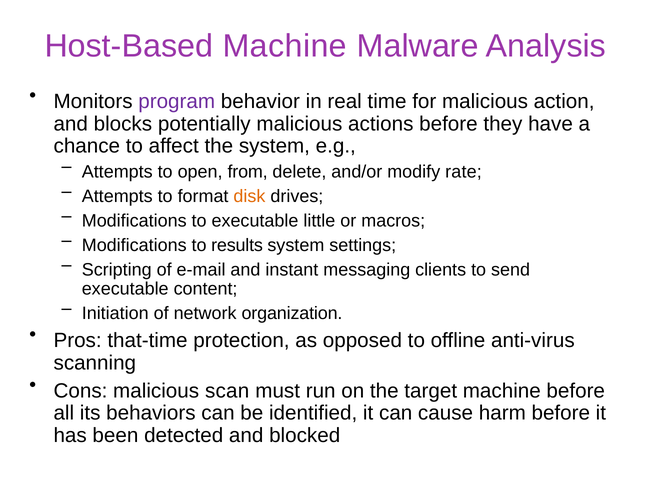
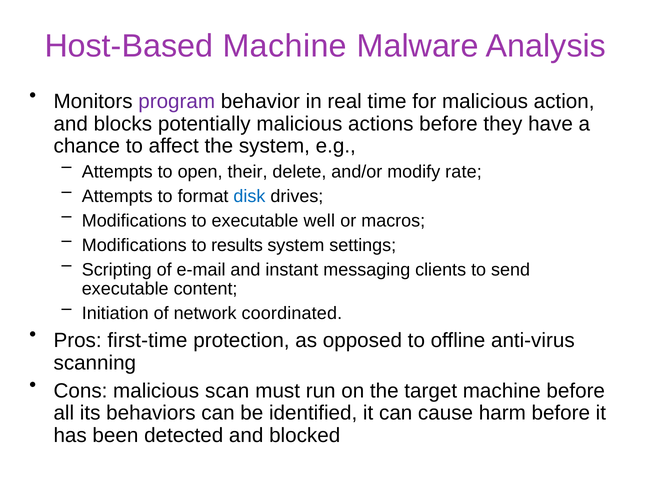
from: from -> their
disk colour: orange -> blue
little: little -> well
organization: organization -> coordinated
that-time: that-time -> first-time
